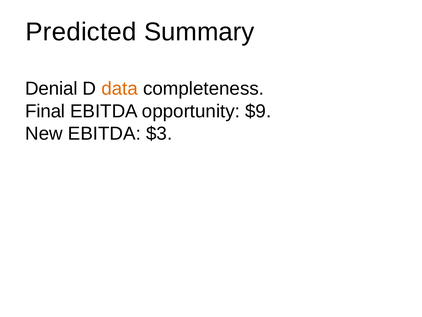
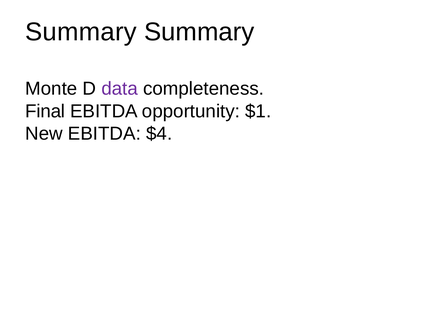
Predicted at (81, 32): Predicted -> Summary
Denial: Denial -> Monte
data colour: orange -> purple
$9: $9 -> $1
$3: $3 -> $4
